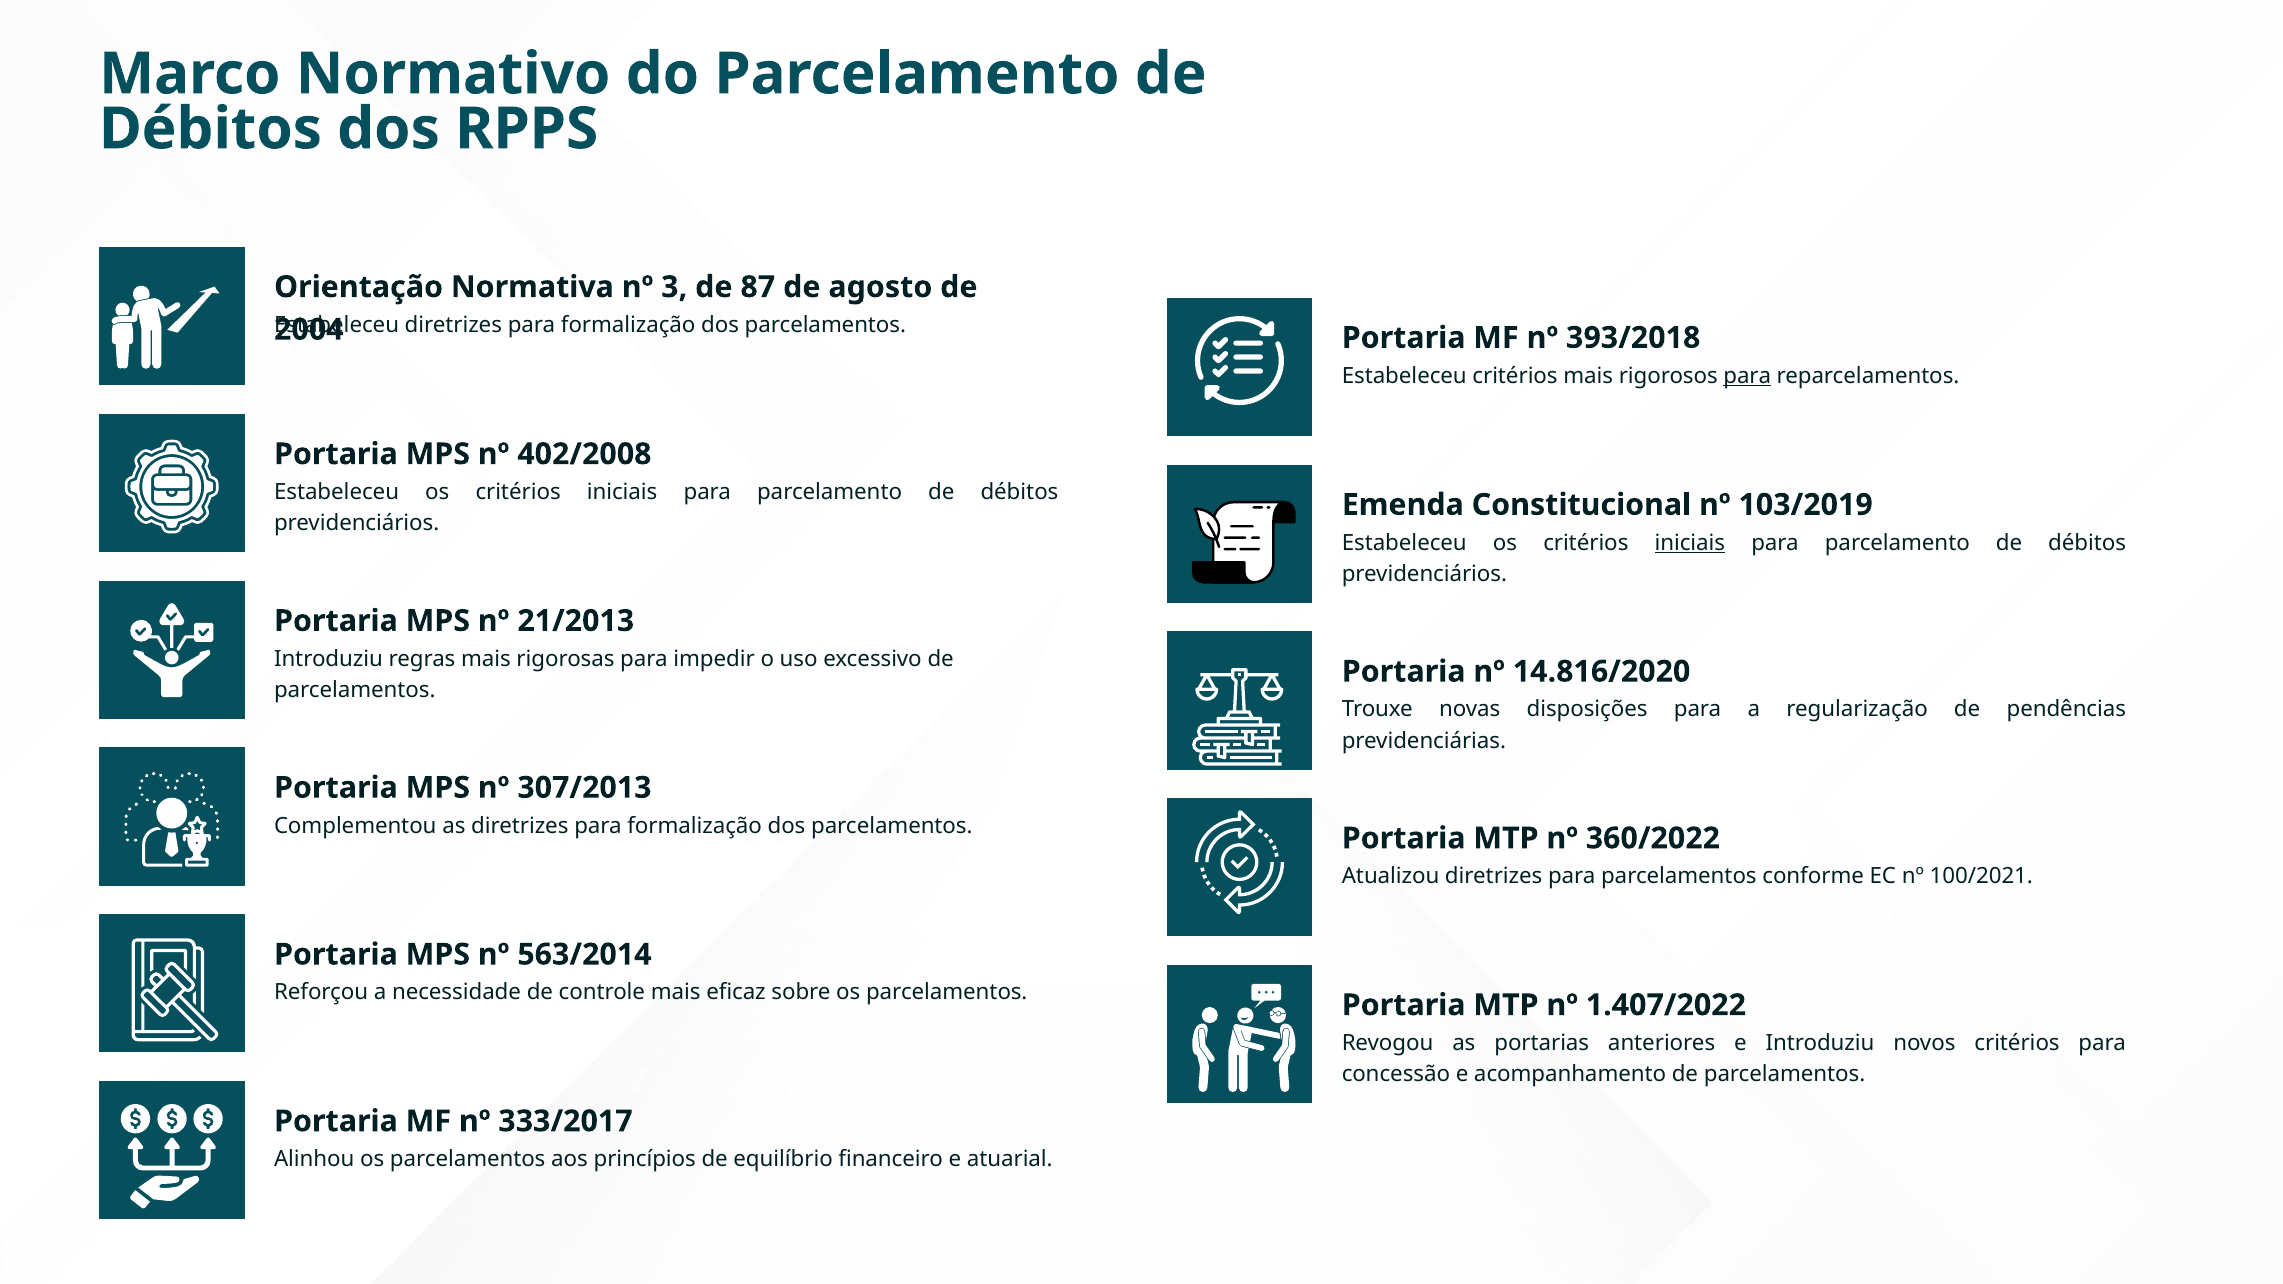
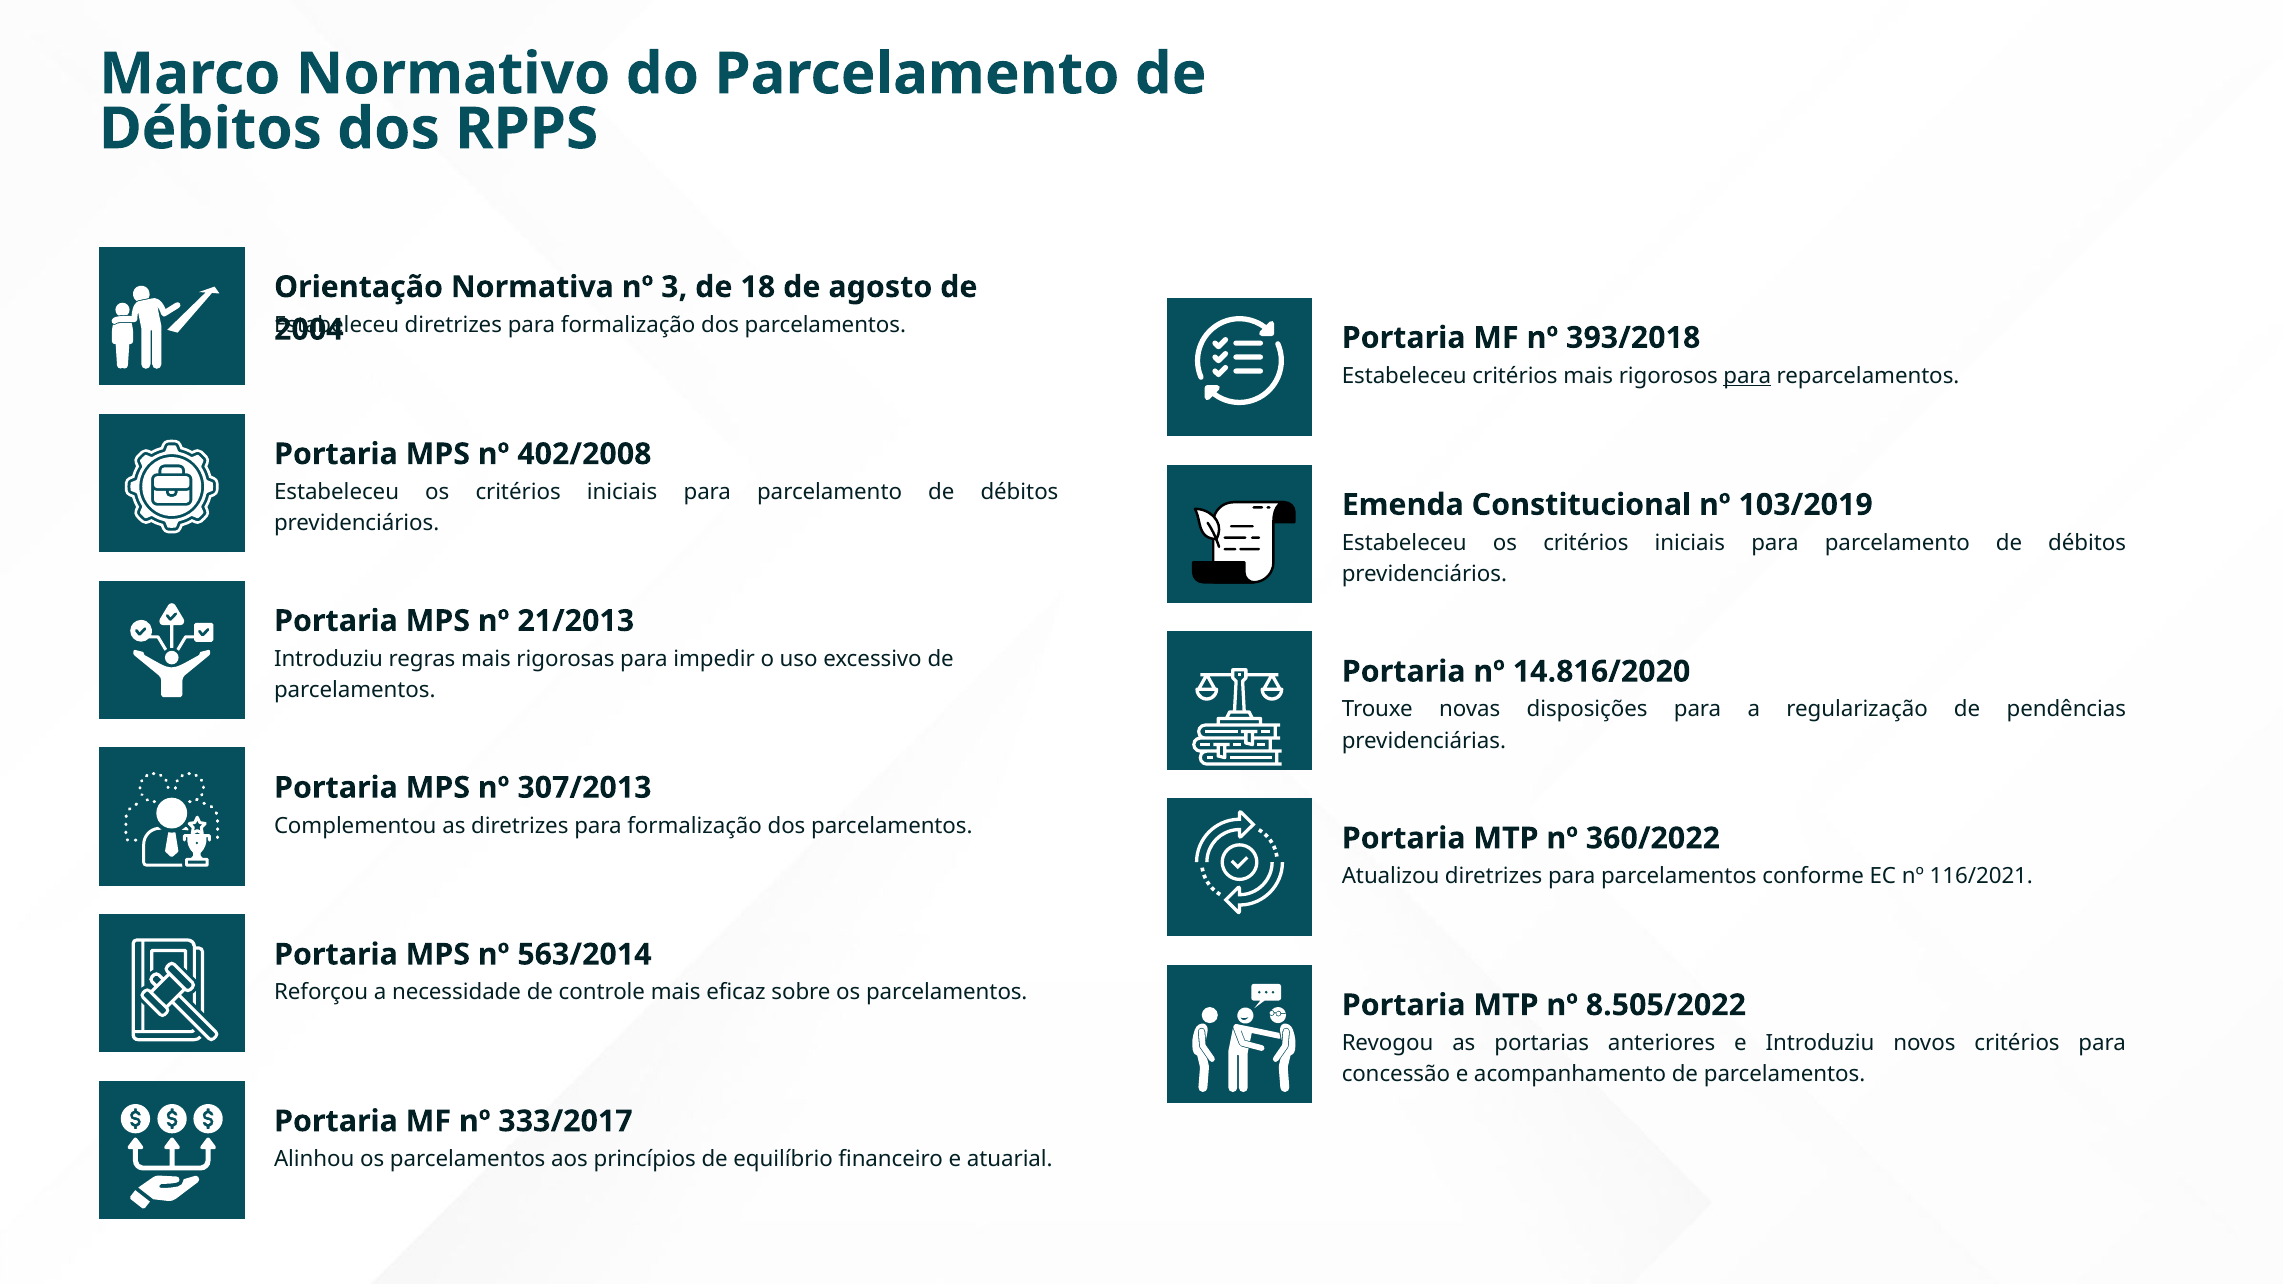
87: 87 -> 18
iniciais at (1690, 543) underline: present -> none
100/2021: 100/2021 -> 116/2021
1.407/2022: 1.407/2022 -> 8.505/2022
